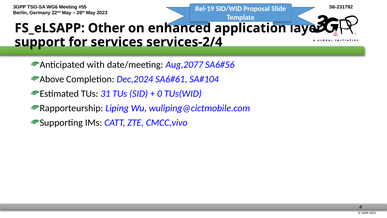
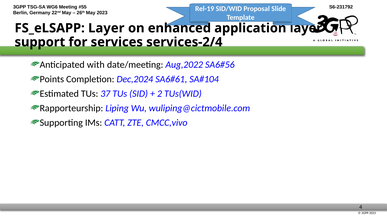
FS_eLSAPP Other: Other -> Layer
Aug,2077: Aug,2077 -> Aug,2022
Above: Above -> Points
31: 31 -> 37
0: 0 -> 2
